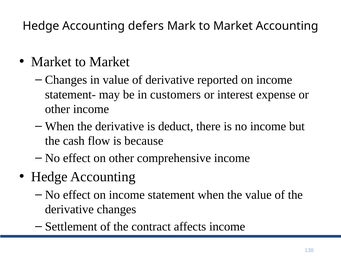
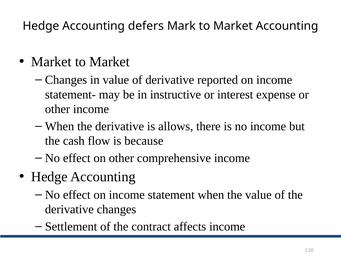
customers: customers -> instructive
deduct: deduct -> allows
